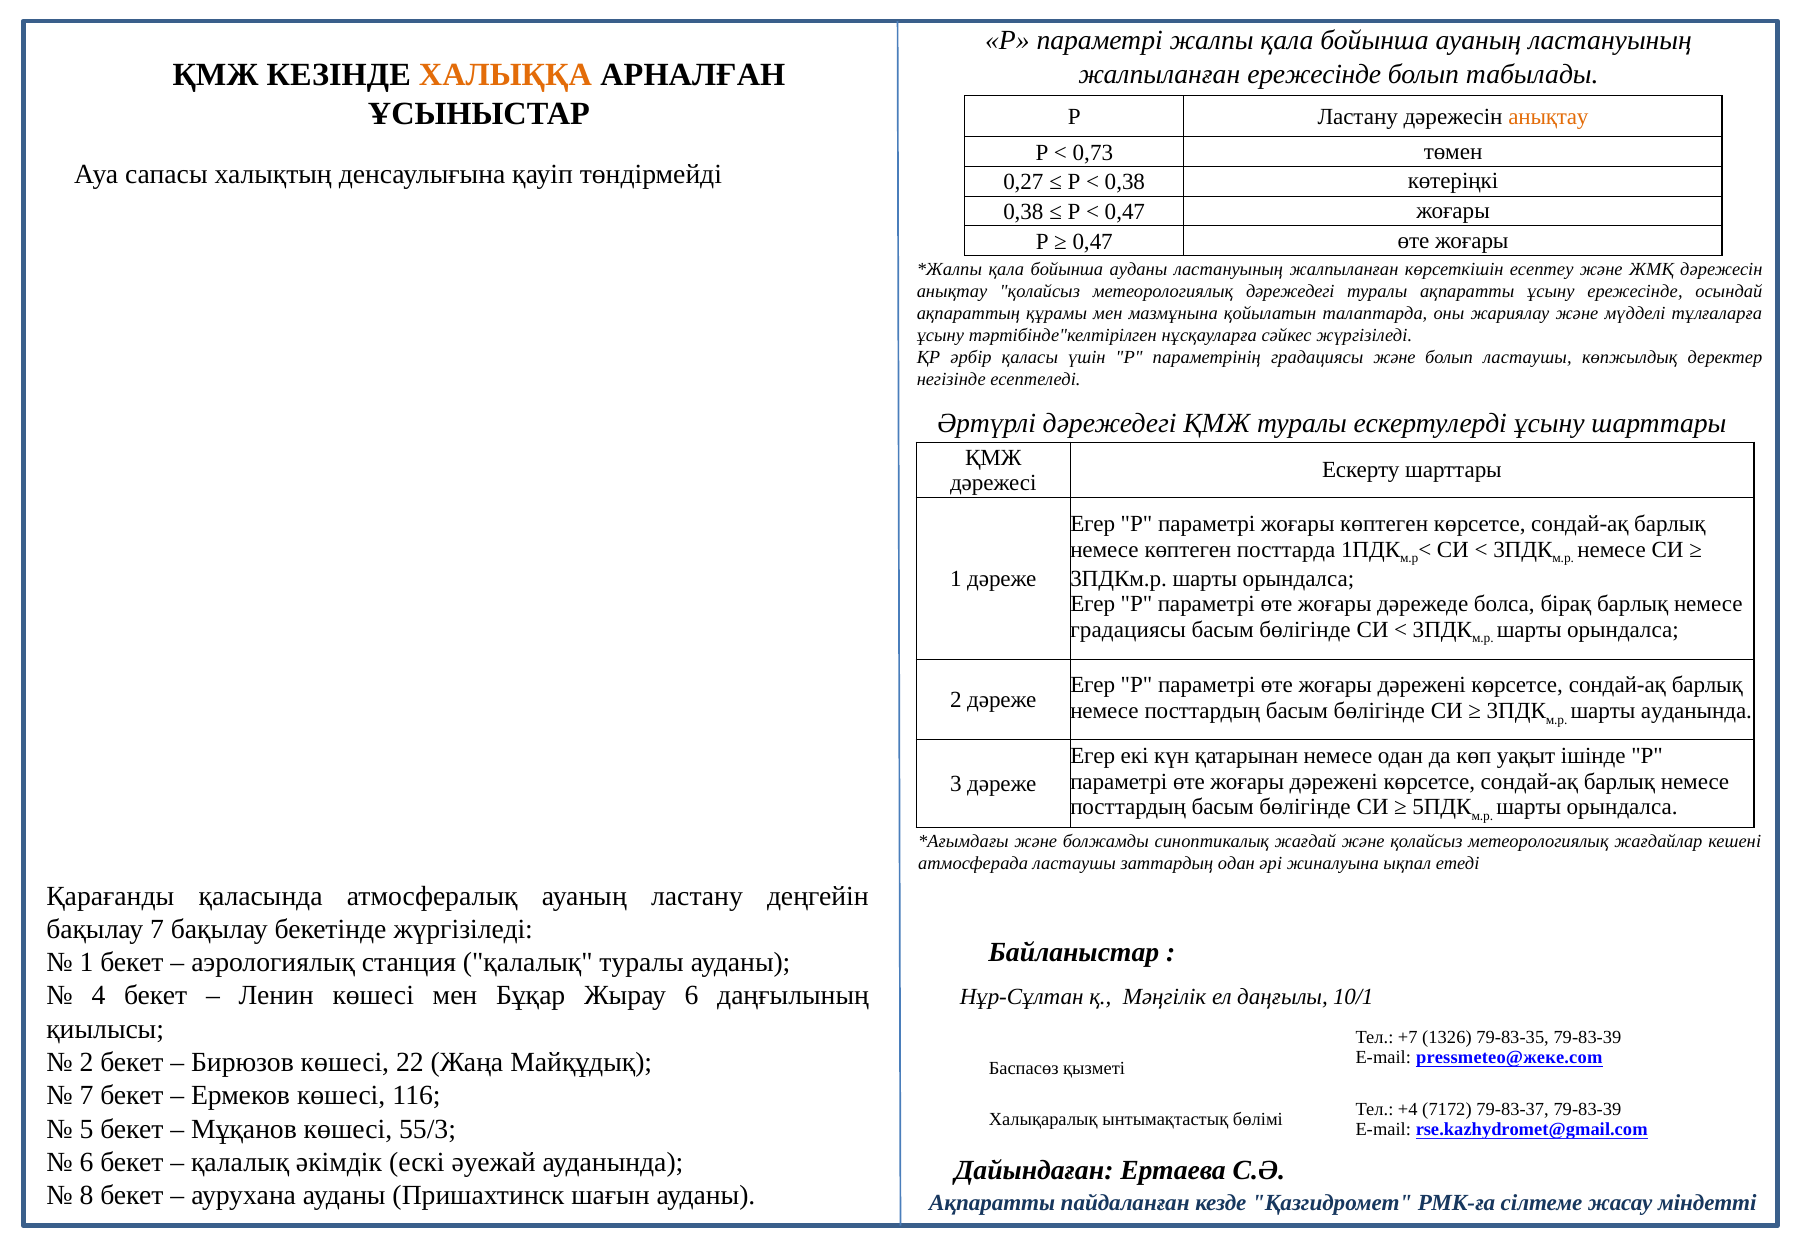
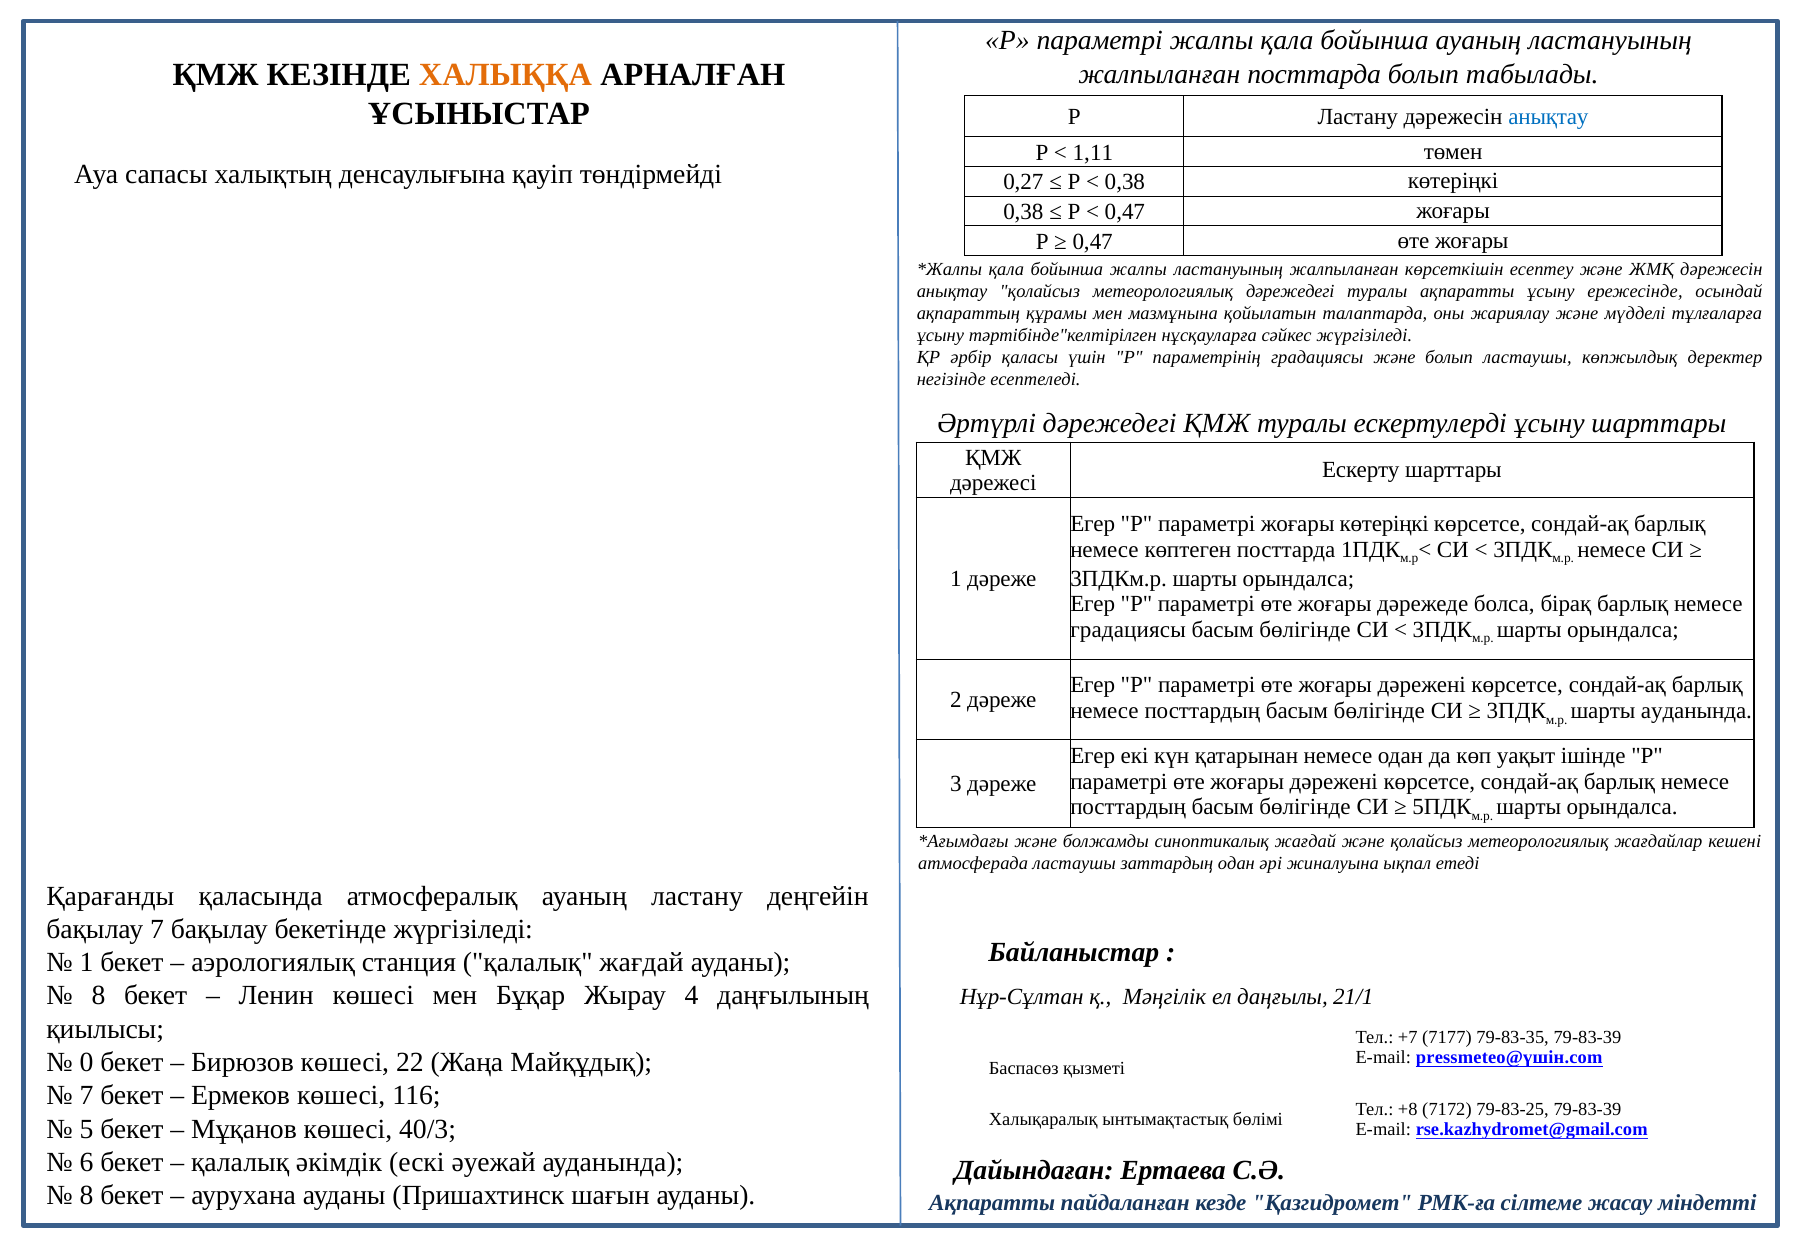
жалпыланған ережесінде: ережесінде -> посттарда
анықтау at (1548, 116) colour: orange -> blue
0,73: 0,73 -> 1,11
бойынша ауданы: ауданы -> жалпы
жоғары көптеген: көптеген -> көтеріңкі
қалалық туралы: туралы -> жағдай
4 at (98, 996): 4 -> 8
Жырау 6: 6 -> 4
10/1: 10/1 -> 21/1
1326: 1326 -> 7177
pressmeteo@жеке.com: pressmeteo@жеке.com -> pressmeteo@үшін.com
2 at (87, 1062): 2 -> 0
+4: +4 -> +8
79-83-37: 79-83-37 -> 79-83-25
55/3: 55/3 -> 40/3
